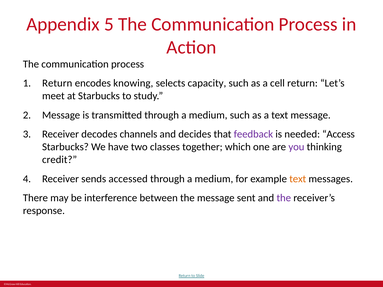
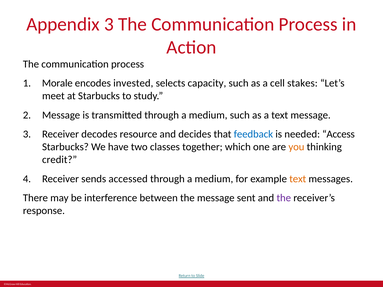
Appendix 5: 5 -> 3
1 Return: Return -> Morale
knowing: knowing -> invested
cell return: return -> stakes
channels: channels -> resource
feedback colour: purple -> blue
you colour: purple -> orange
